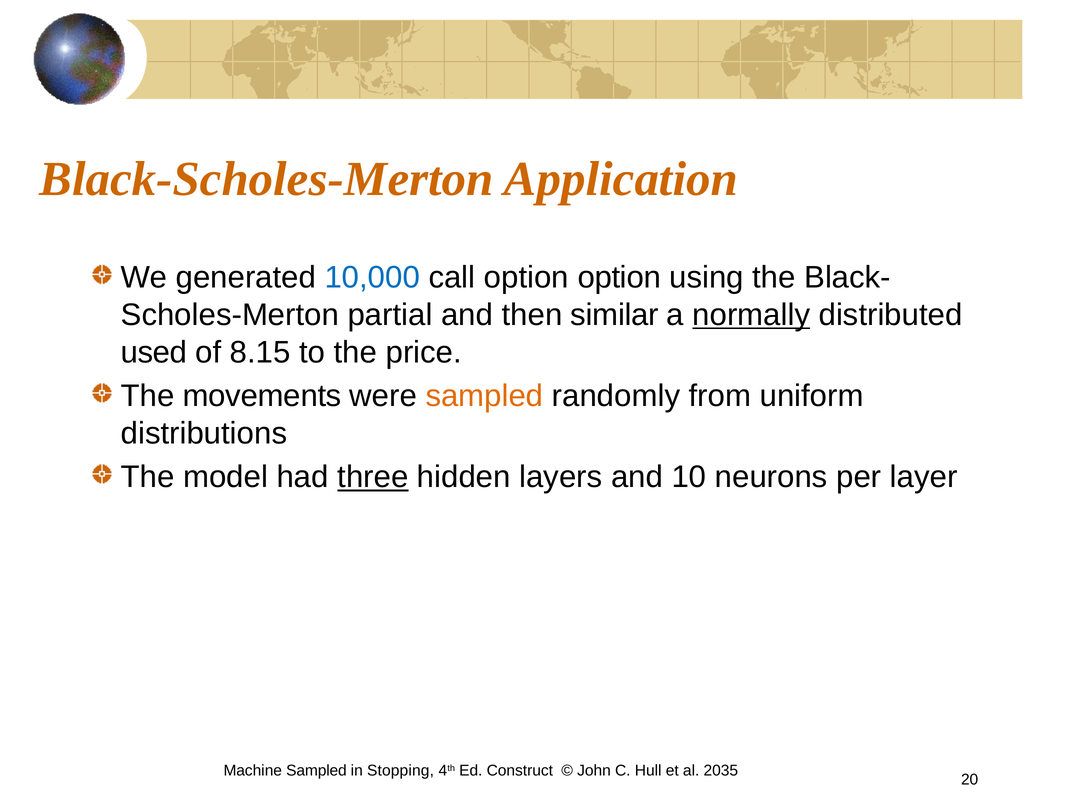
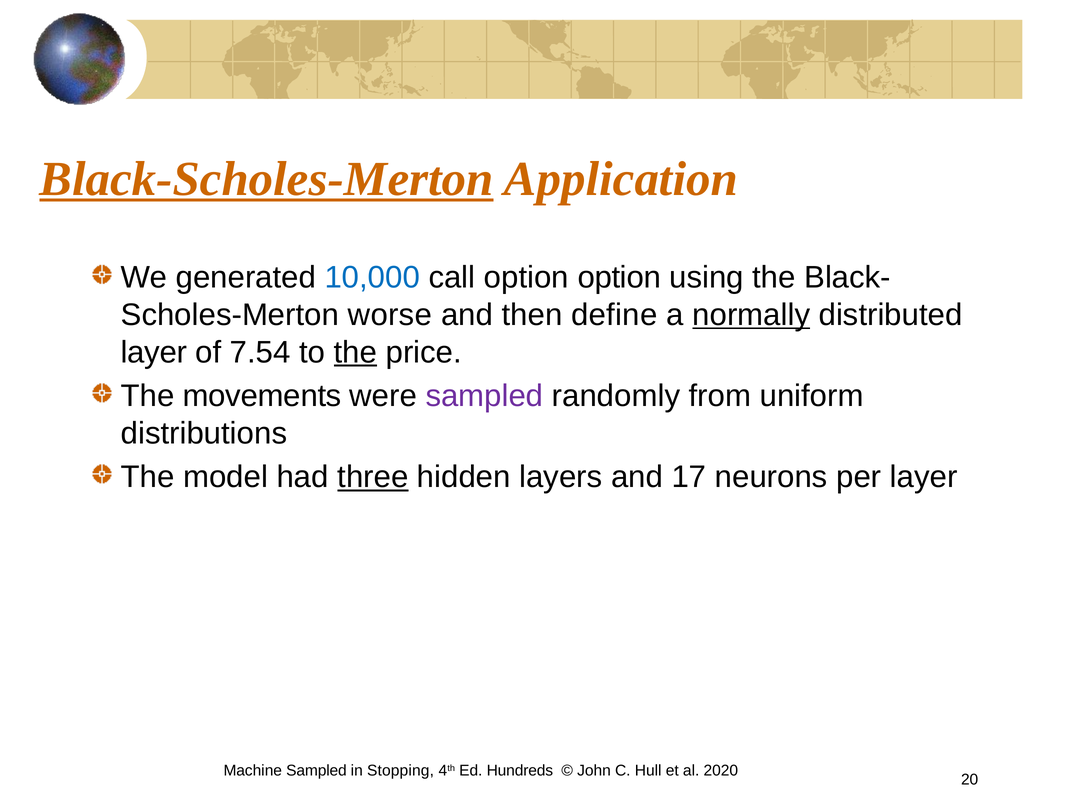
Black-Scholes-Merton underline: none -> present
partial: partial -> worse
similar: similar -> define
used at (154, 352): used -> layer
8.15: 8.15 -> 7.54
the at (355, 352) underline: none -> present
sampled at (484, 396) colour: orange -> purple
10: 10 -> 17
Construct: Construct -> Hundreds
2035: 2035 -> 2020
